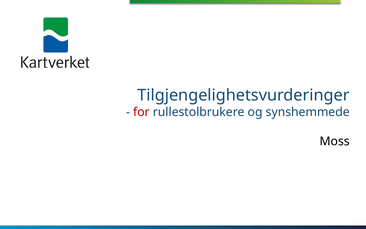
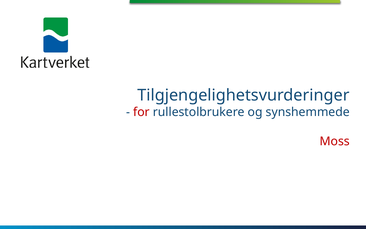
Moss colour: black -> red
